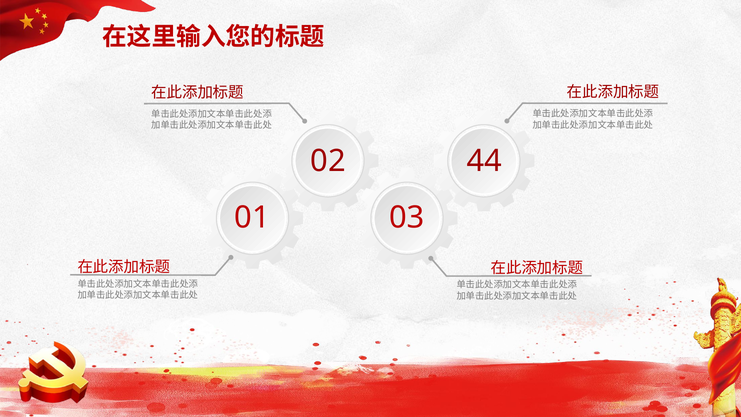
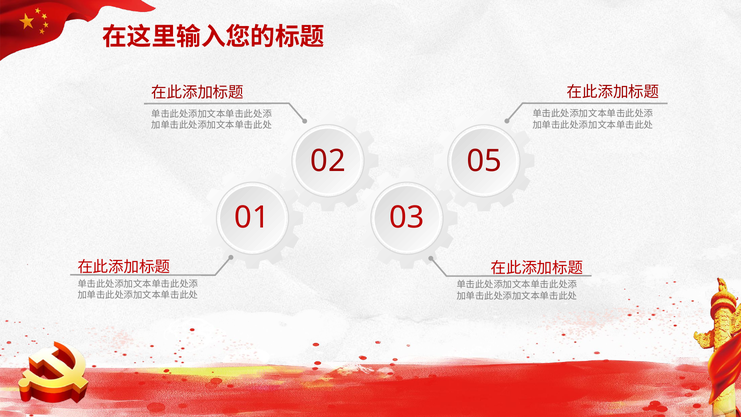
44: 44 -> 05
